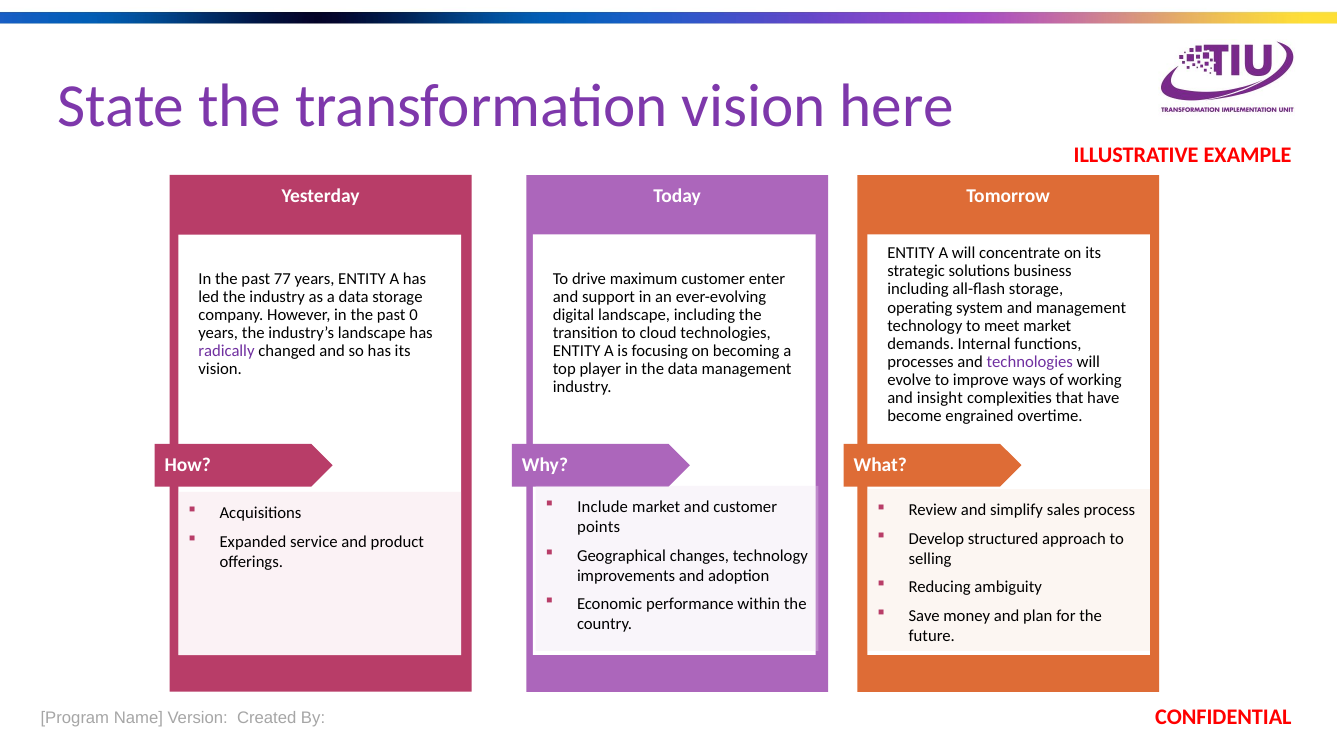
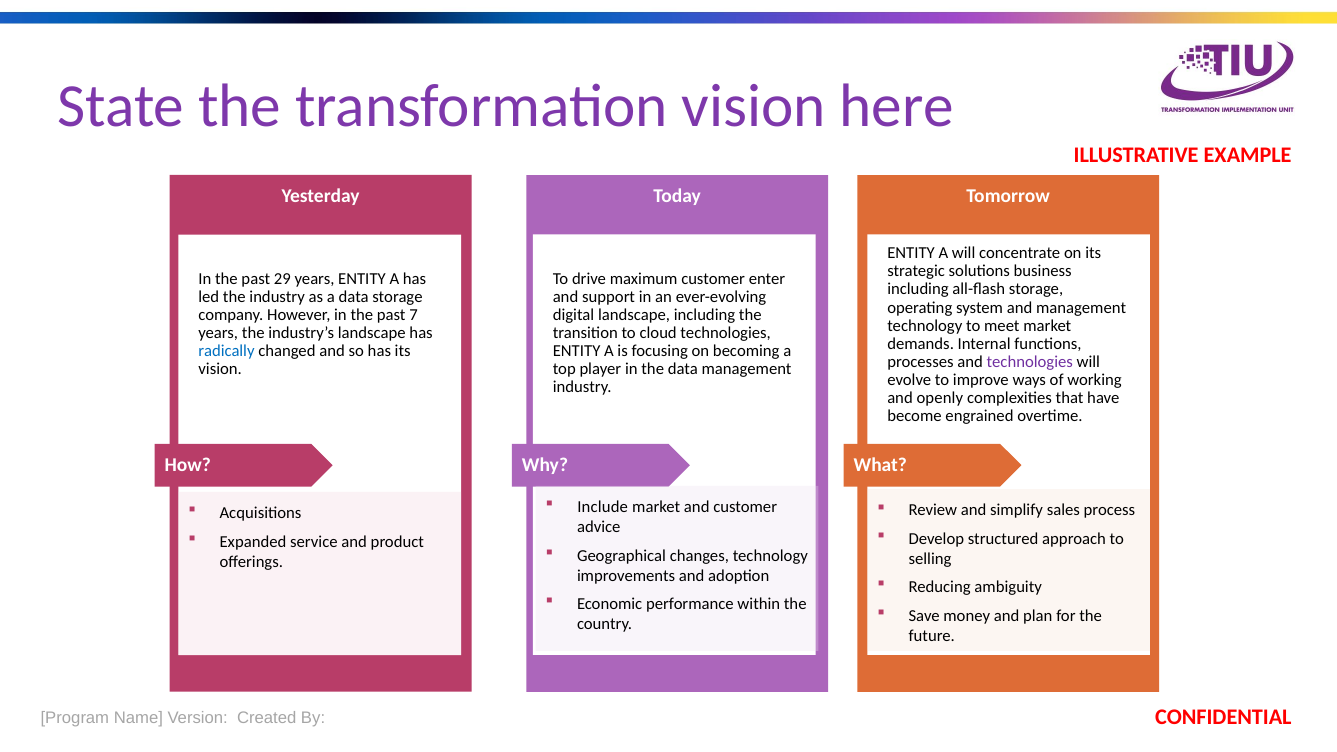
77: 77 -> 29
0: 0 -> 7
radically colour: purple -> blue
insight: insight -> openly
points: points -> advice
